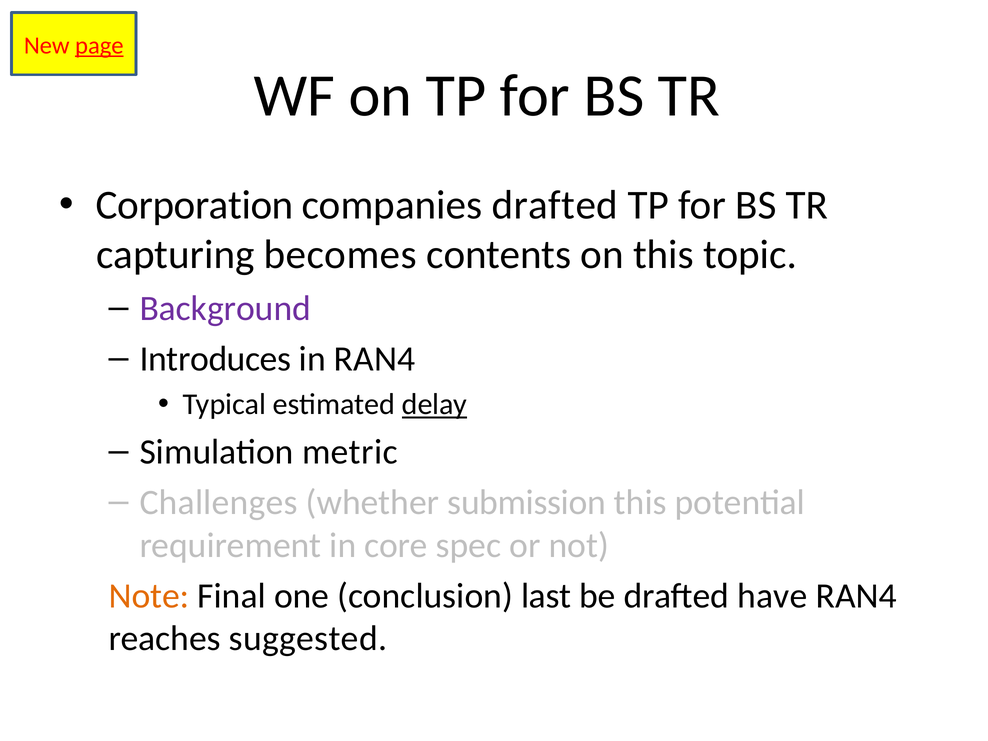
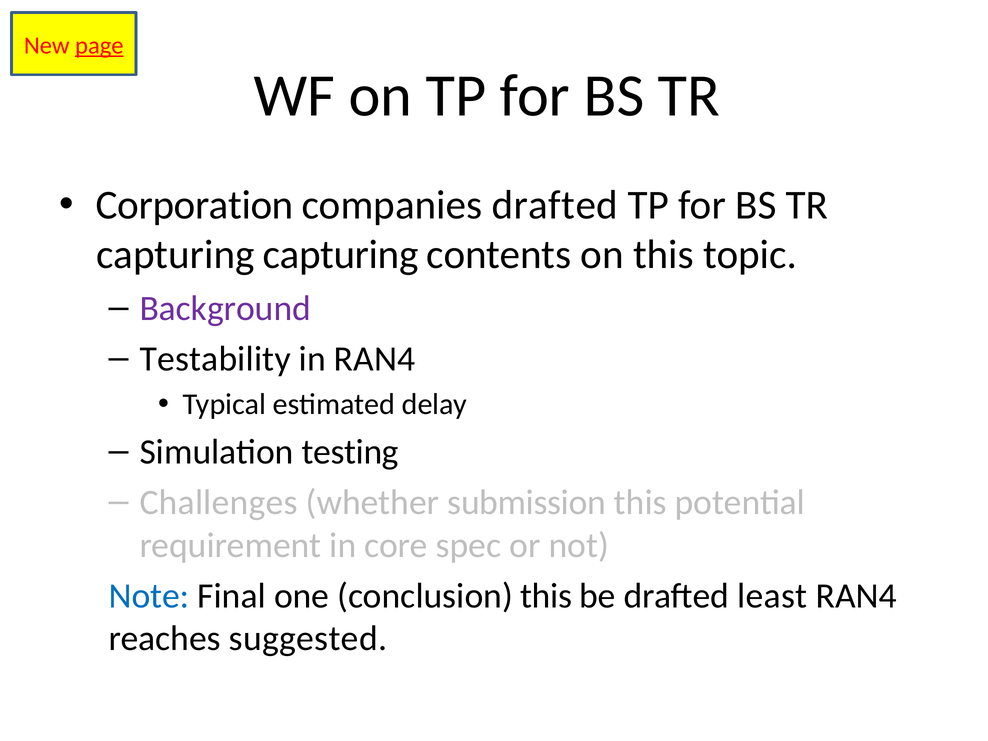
capturing becomes: becomes -> capturing
Introduces: Introduces -> Testability
delay underline: present -> none
metric: metric -> testing
Note colour: orange -> blue
conclusion last: last -> this
have: have -> least
